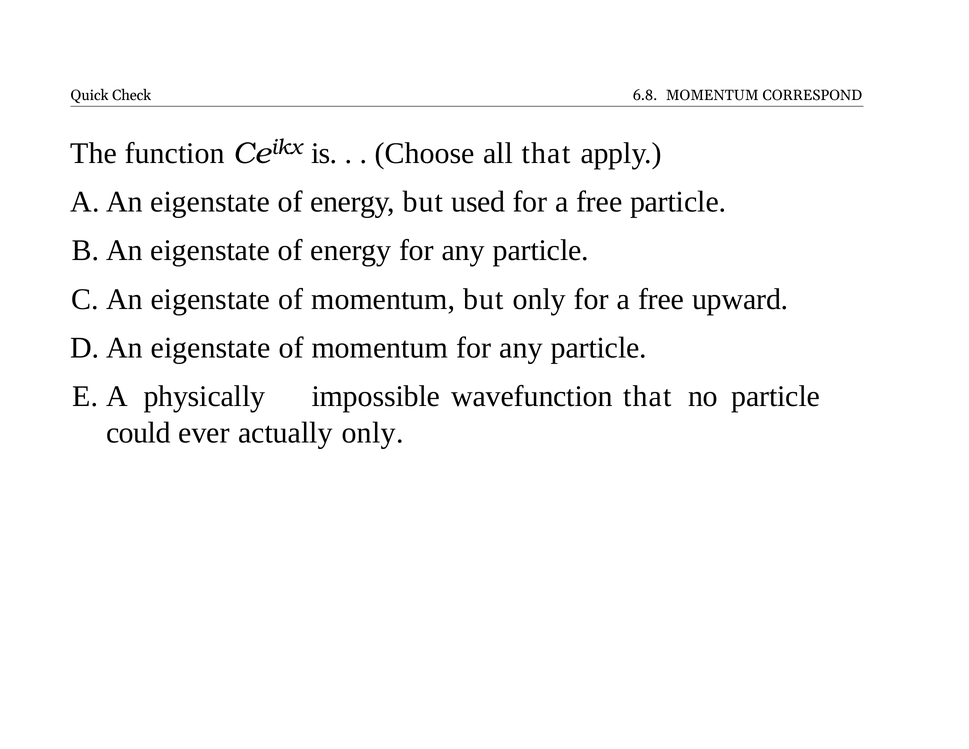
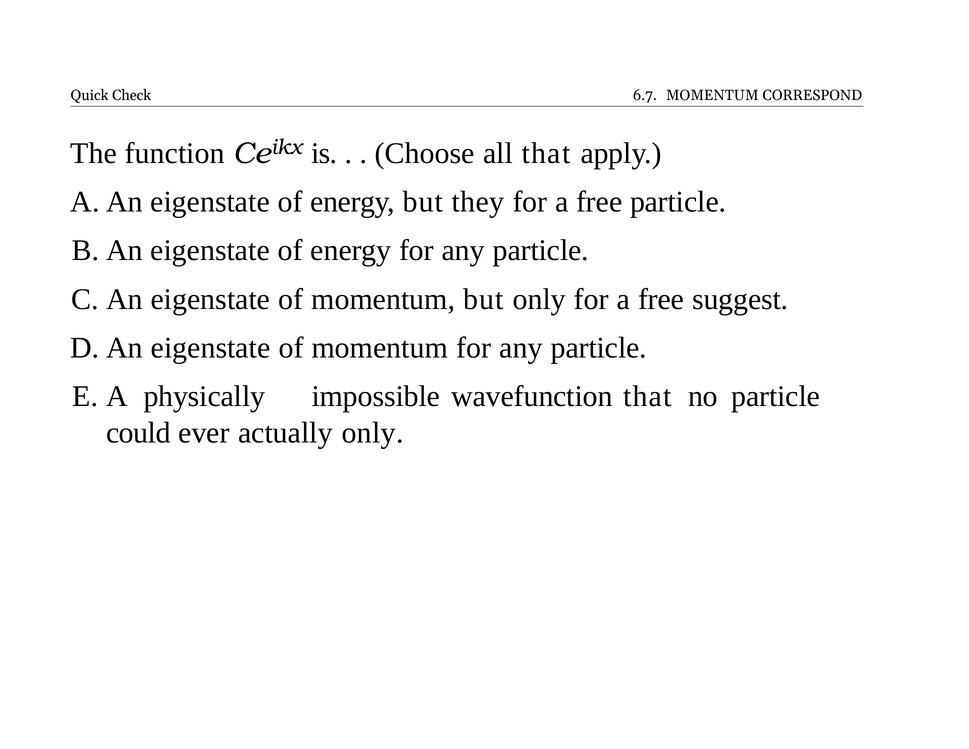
6.8: 6.8 -> 6.7
used: used -> they
upward: upward -> suggest
